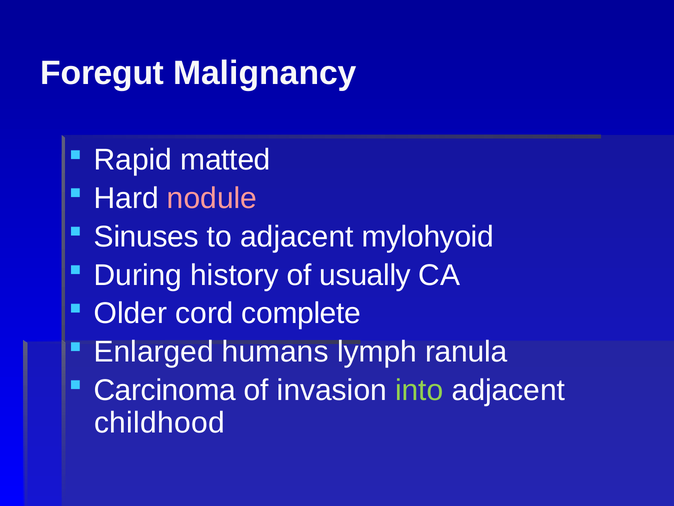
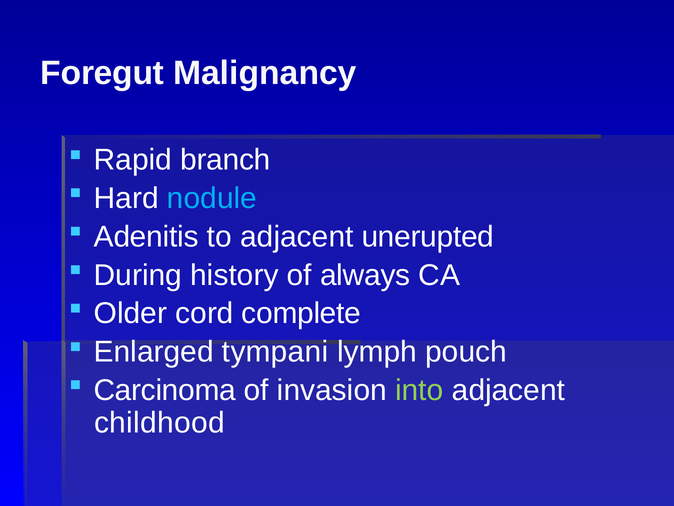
matted: matted -> branch
nodule colour: pink -> light blue
Sinuses: Sinuses -> Adenitis
mylohyoid: mylohyoid -> unerupted
usually: usually -> always
humans: humans -> tympani
ranula: ranula -> pouch
